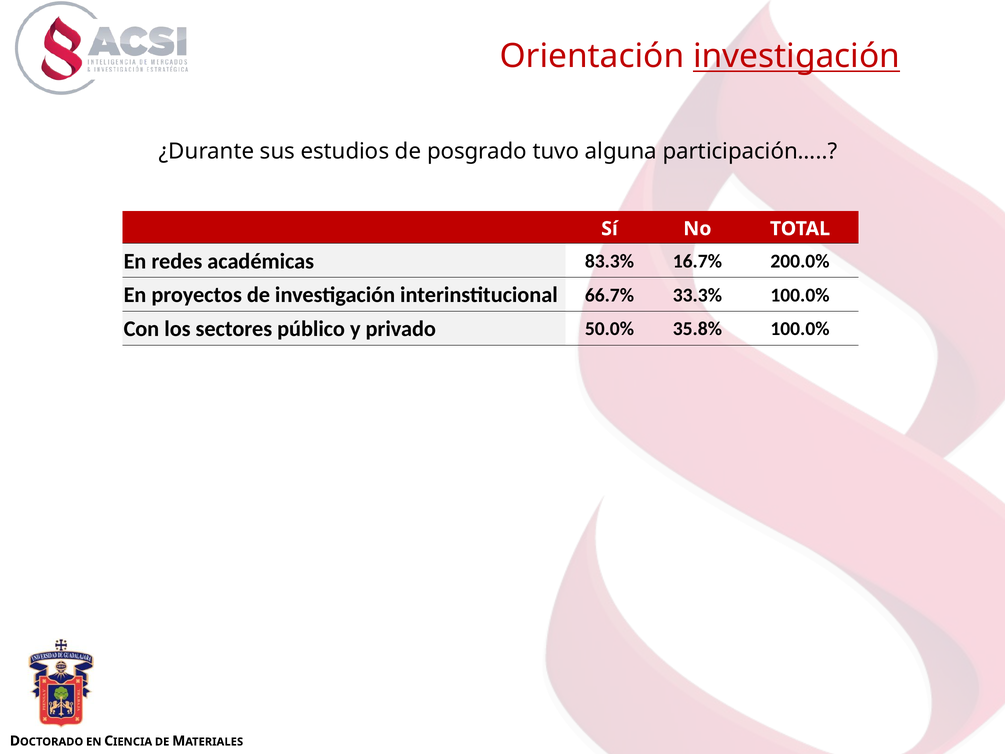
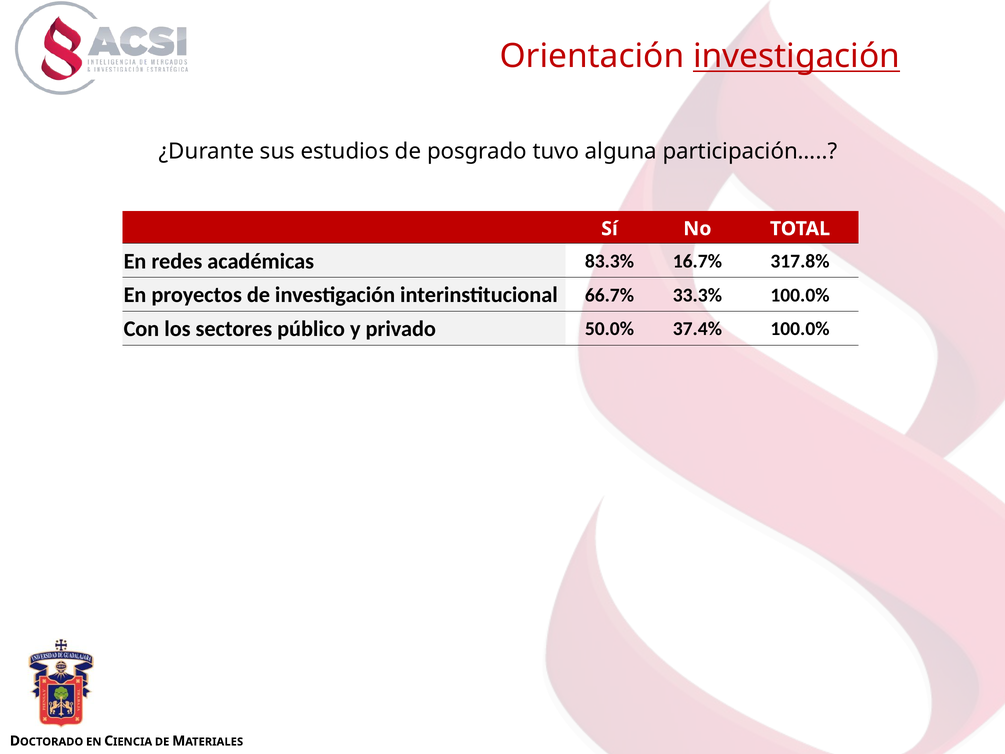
200.0%: 200.0% -> 317.8%
35.8%: 35.8% -> 37.4%
